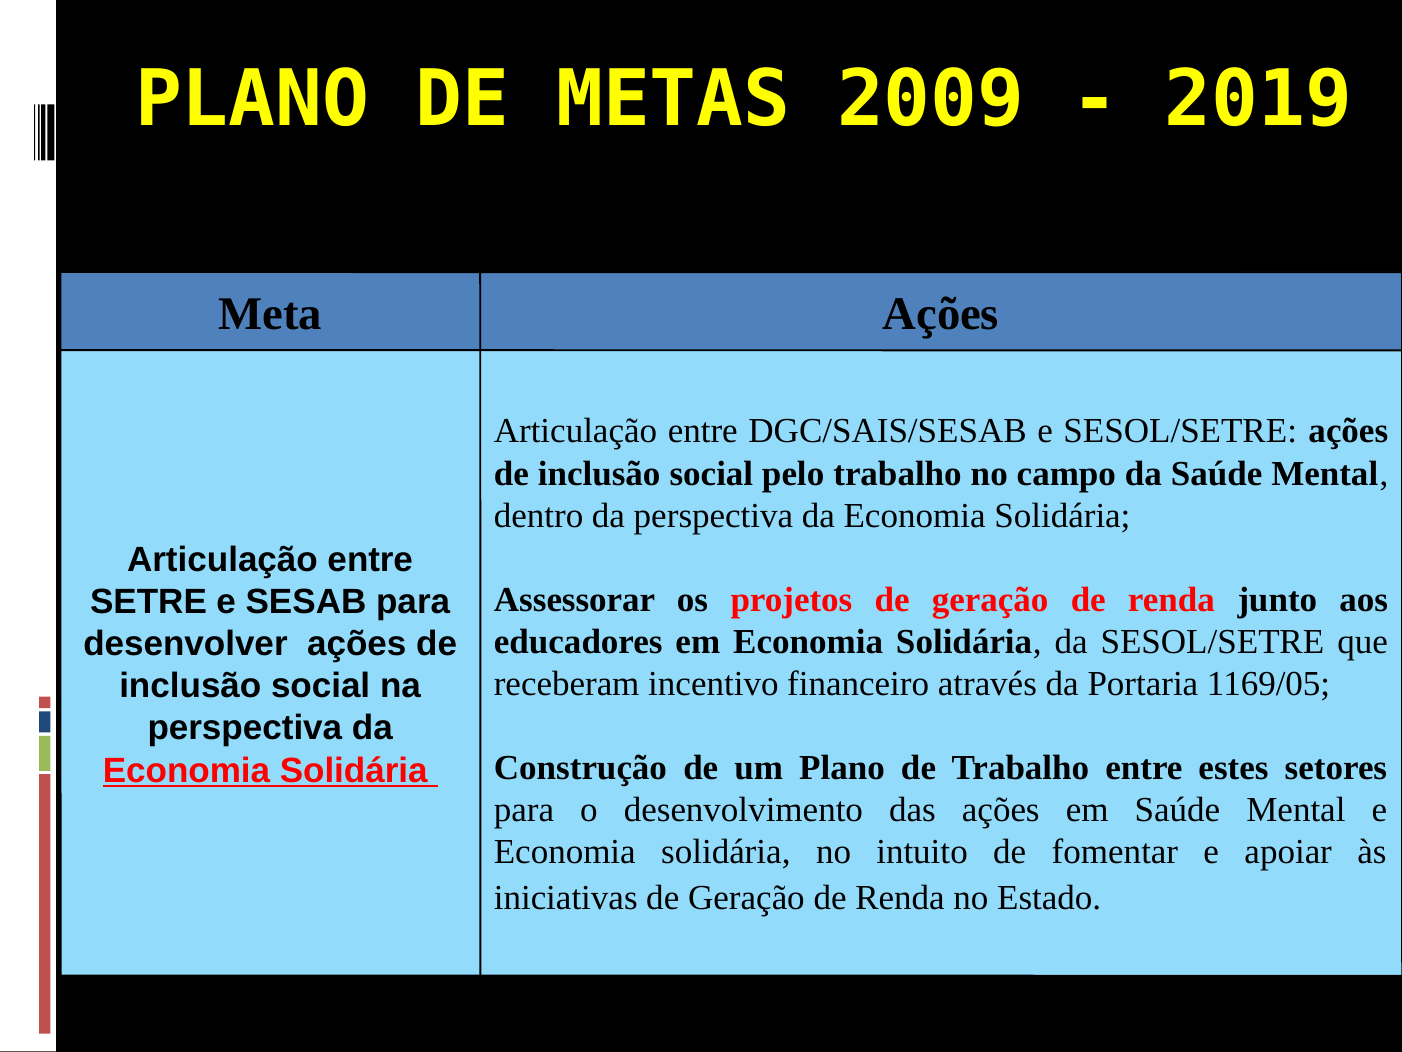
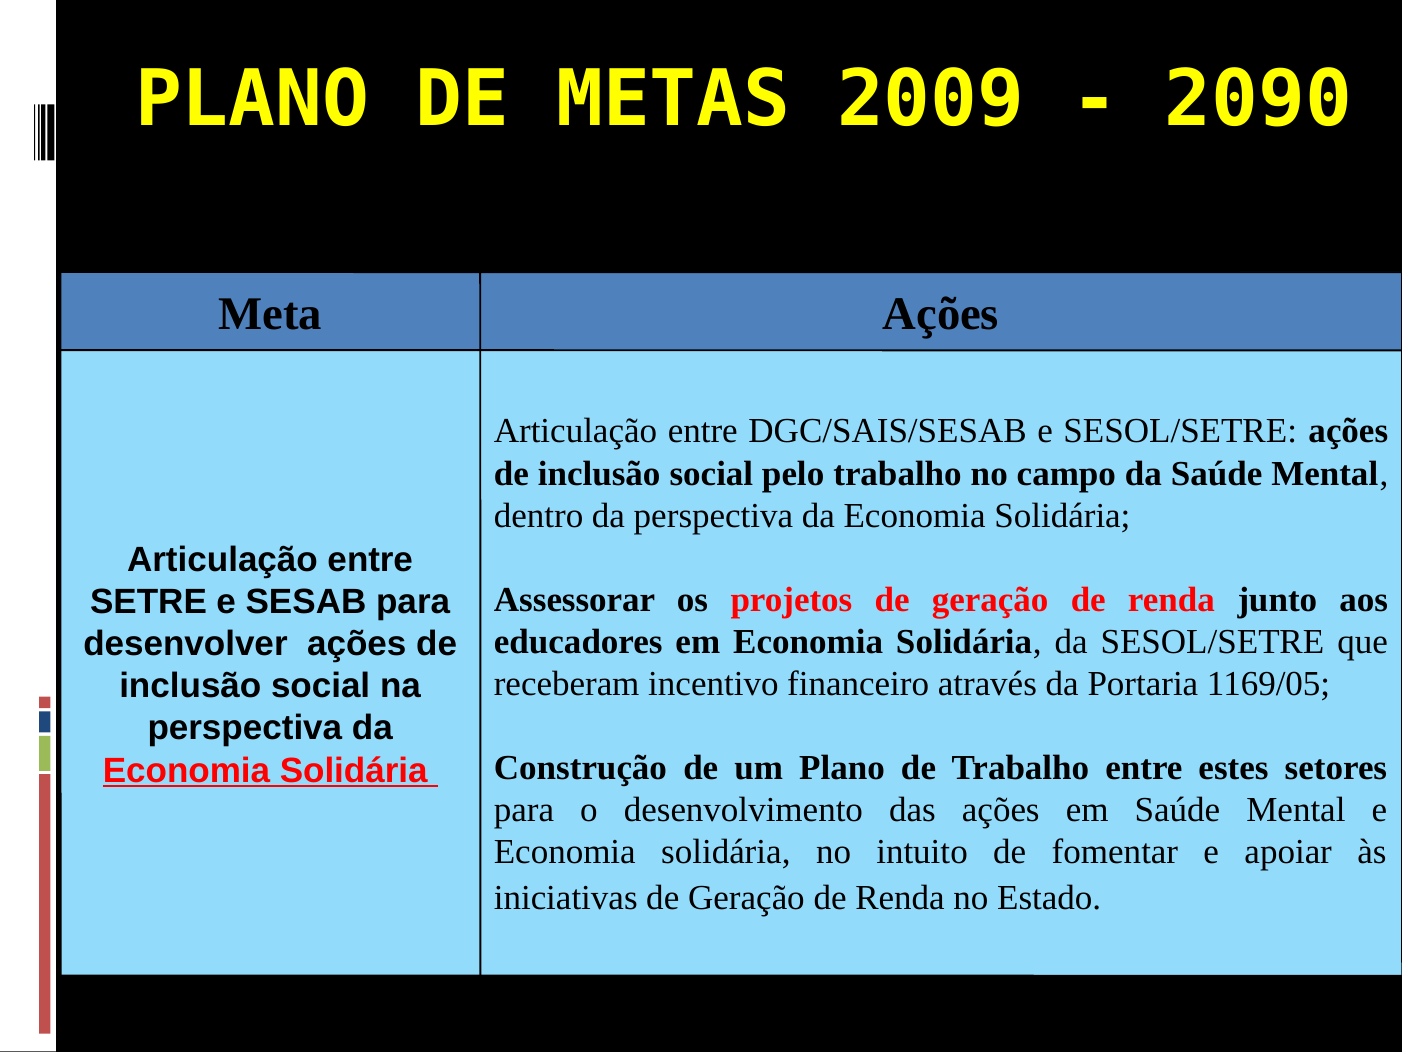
2019: 2019 -> 2090
